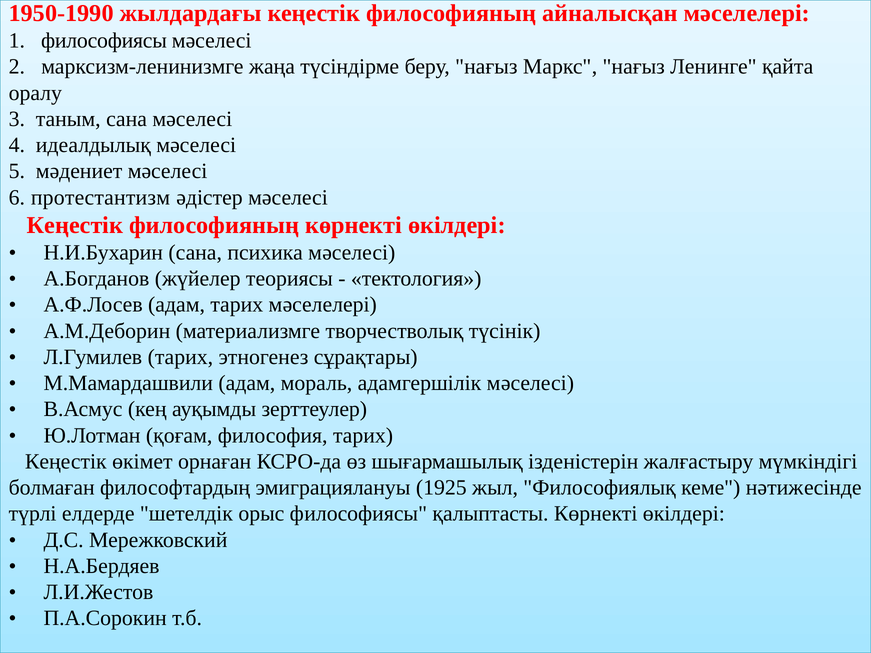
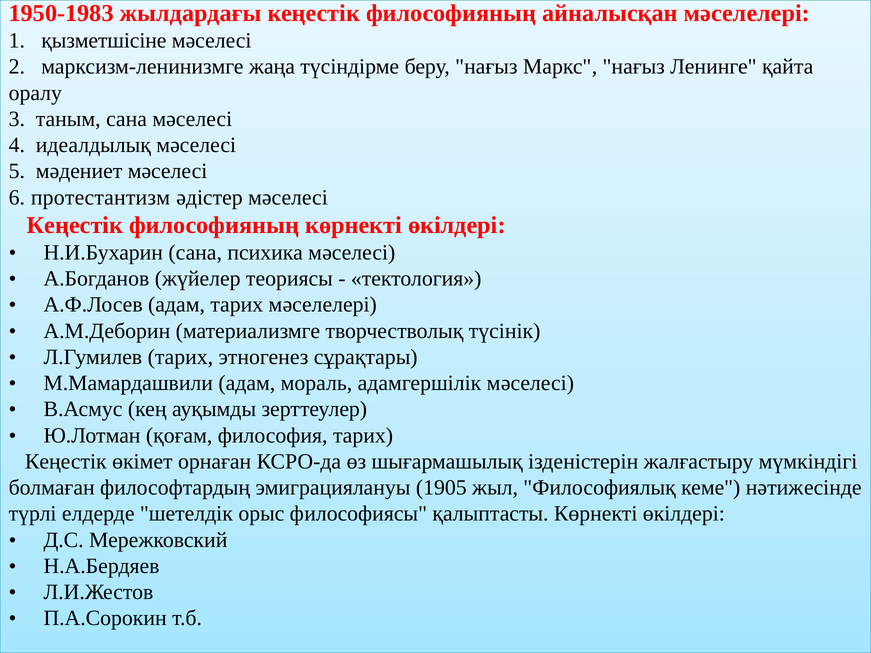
1950-1990: 1950-1990 -> 1950-1983
1 философиясы: философиясы -> қызметшісіне
1925: 1925 -> 1905
